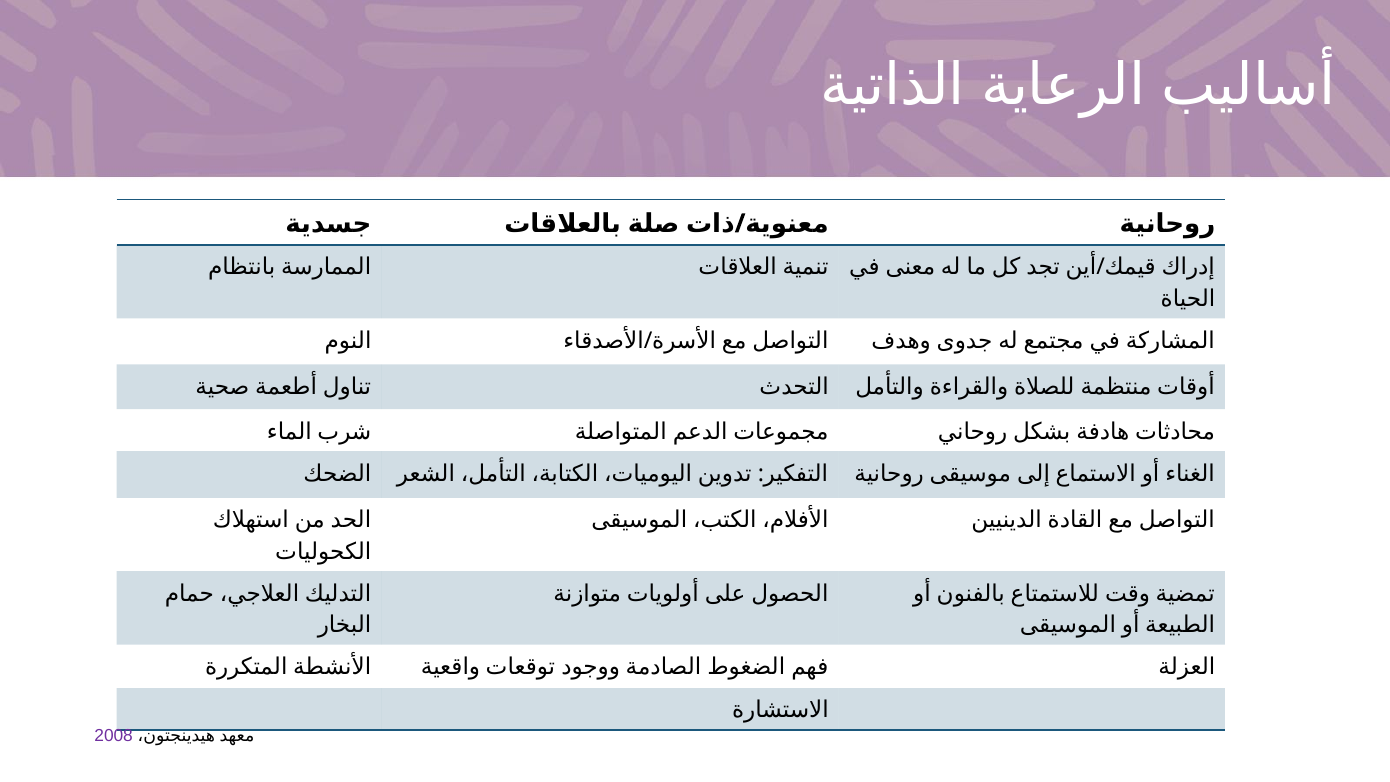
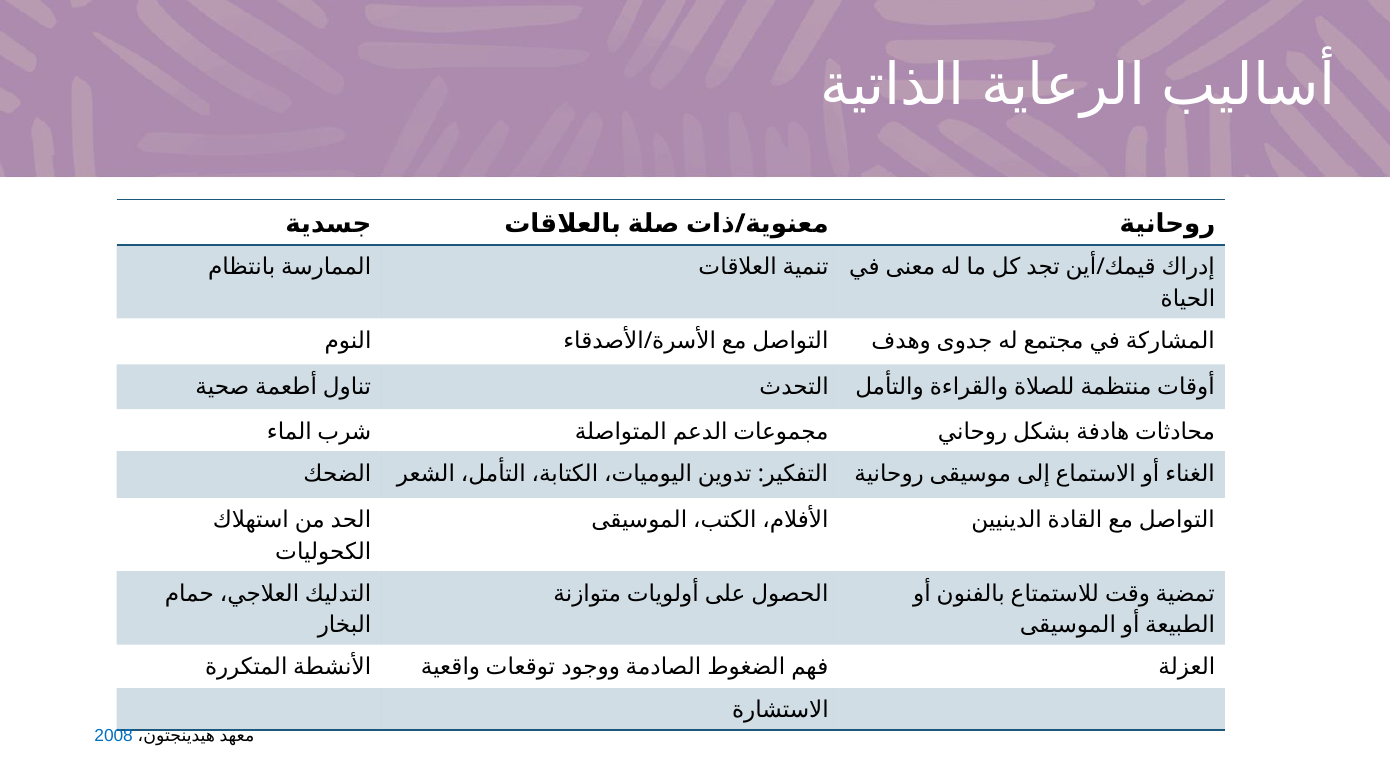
2008 colour: purple -> blue
